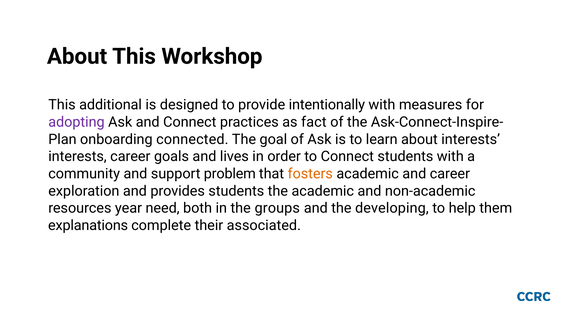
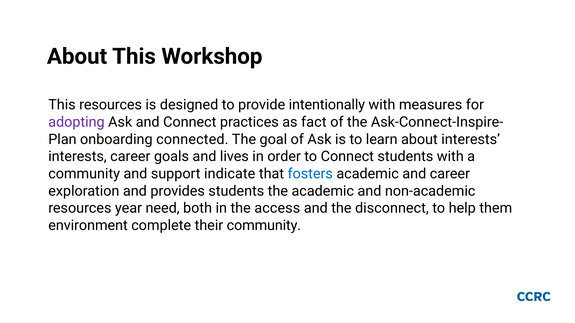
This additional: additional -> resources
problem: problem -> indicate
fosters colour: orange -> blue
groups: groups -> access
developing: developing -> disconnect
explanations: explanations -> environment
their associated: associated -> community
